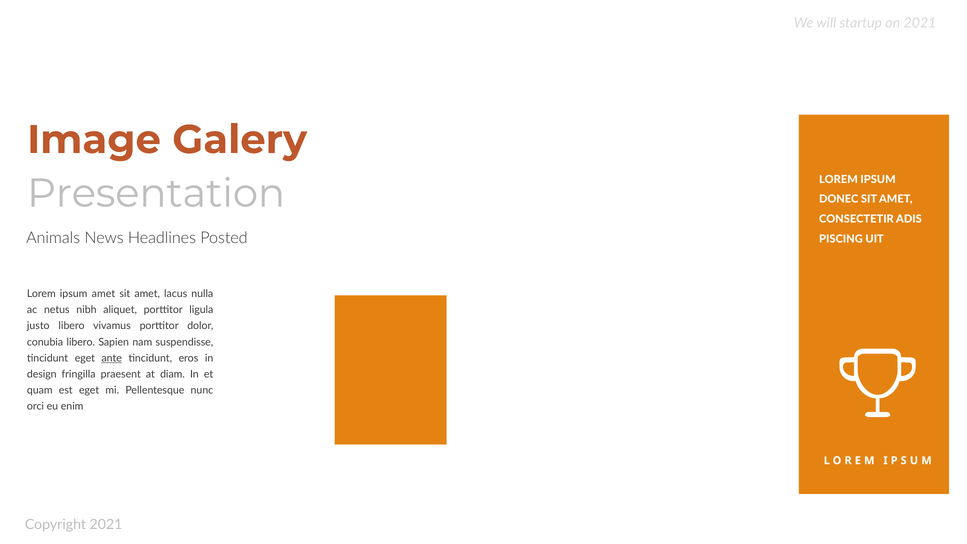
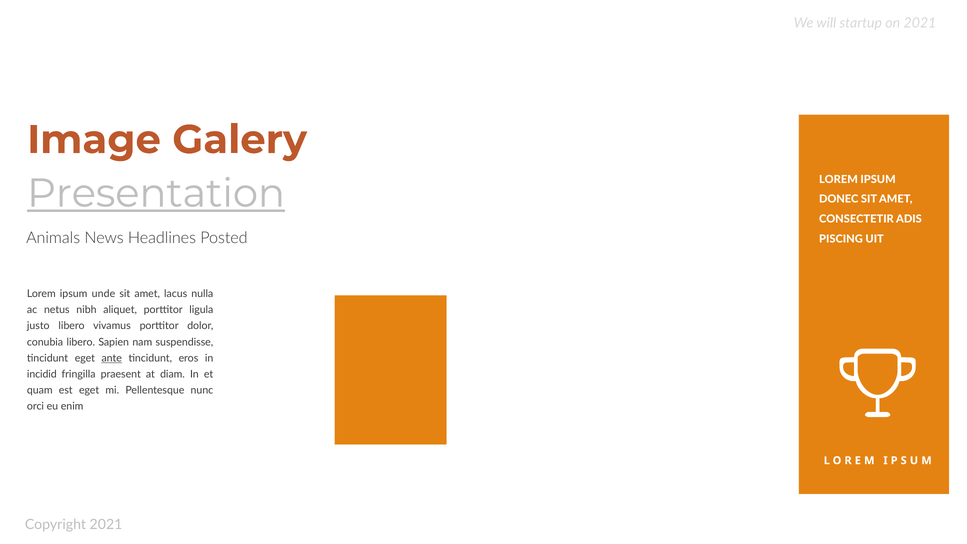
Presentation underline: none -> present
ipsum amet: amet -> unde
design: design -> incidid
